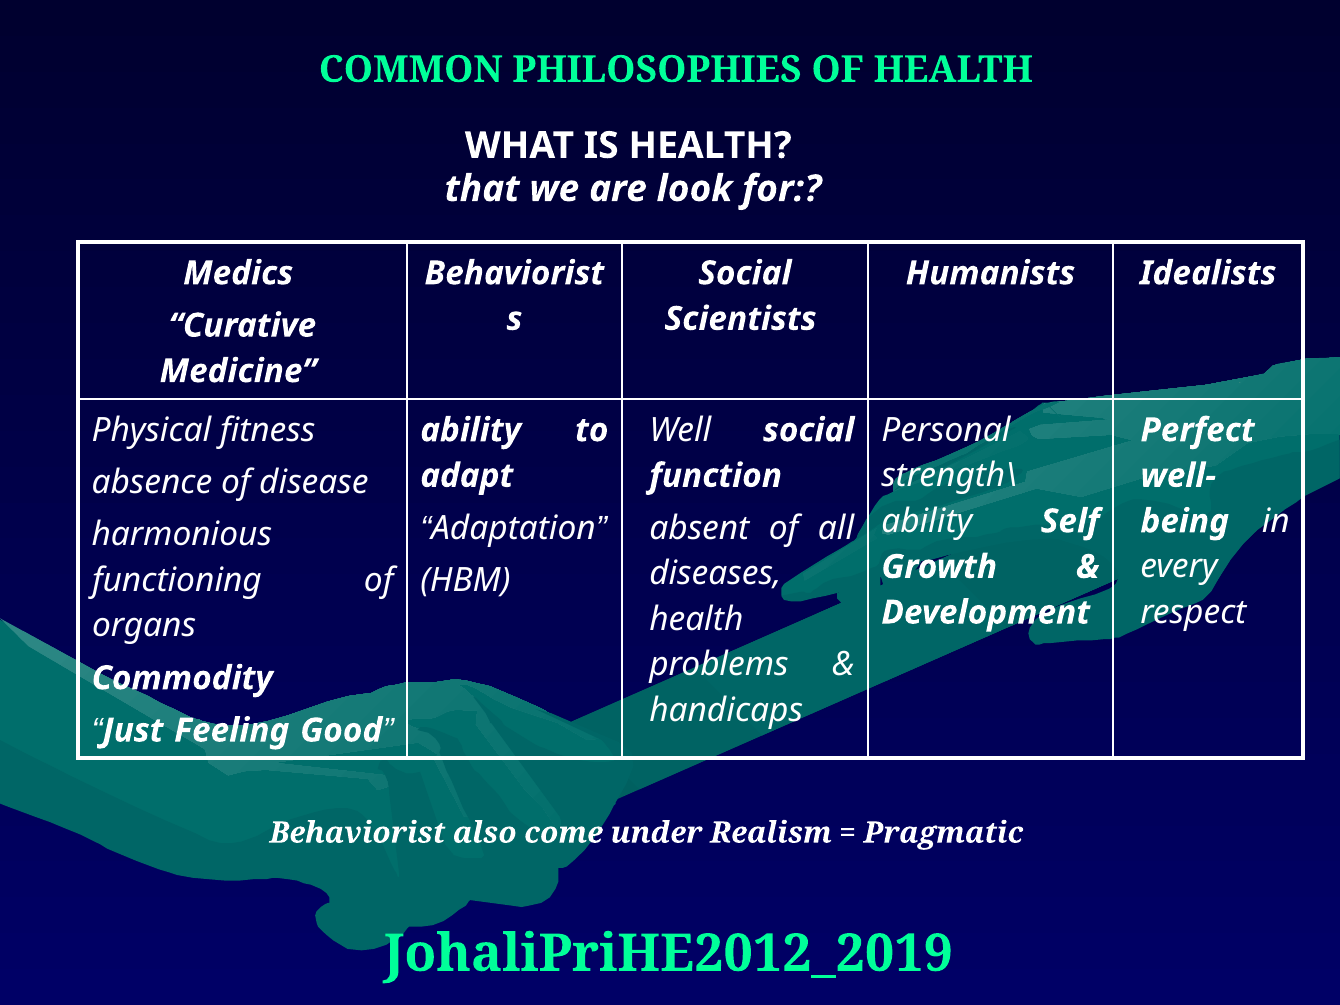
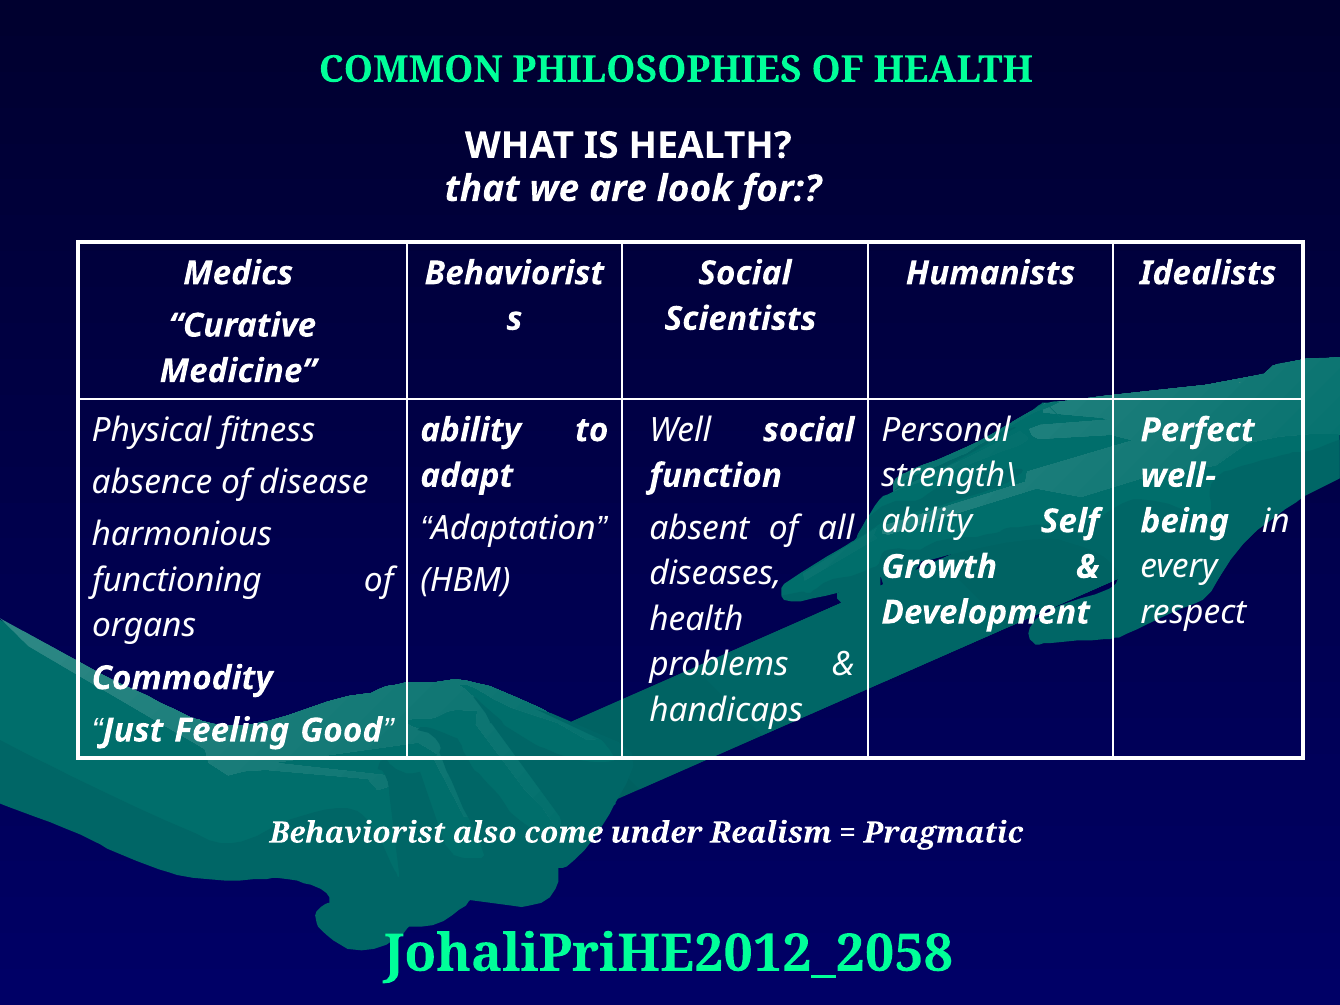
JohaliPriHE2012_2019: JohaliPriHE2012_2019 -> JohaliPriHE2012_2058
